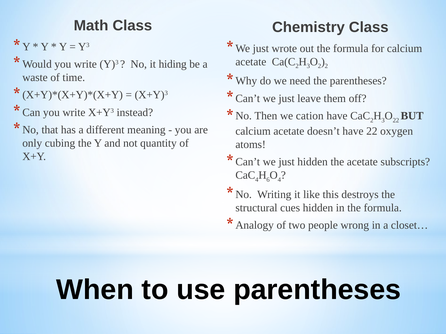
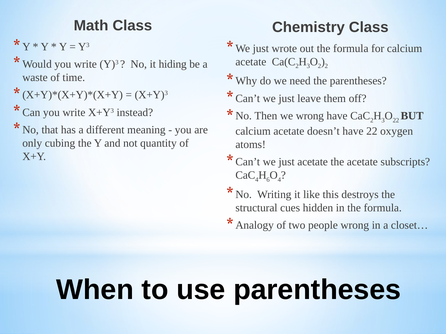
we cation: cation -> wrong
just hidden: hidden -> acetate
